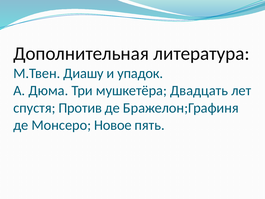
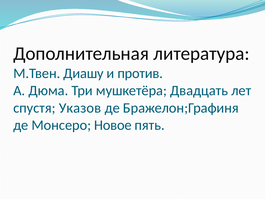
упадок: упадок -> против
Против: Против -> Указов
